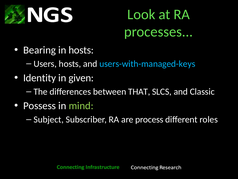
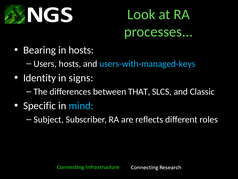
given: given -> signs
Possess: Possess -> Specific
mind colour: light green -> light blue
process: process -> reflects
